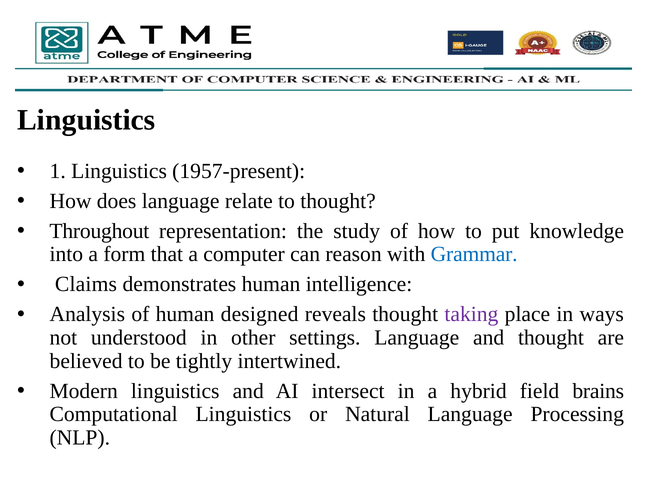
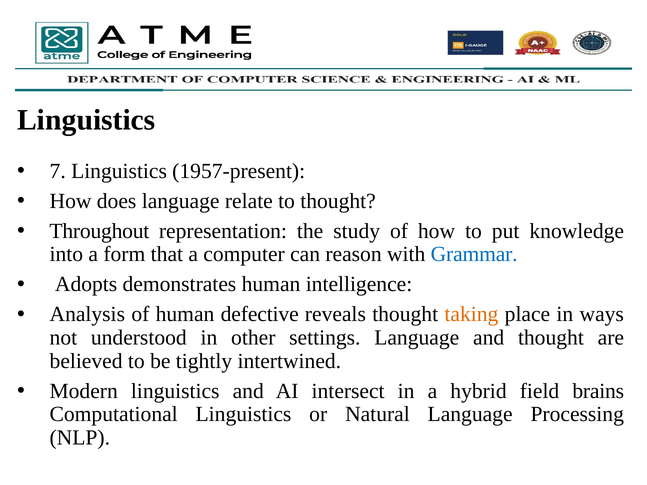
1: 1 -> 7
Claims: Claims -> Adopts
designed: designed -> defective
taking colour: purple -> orange
